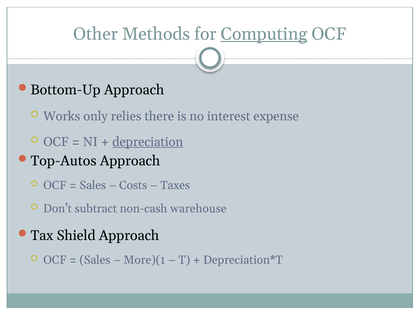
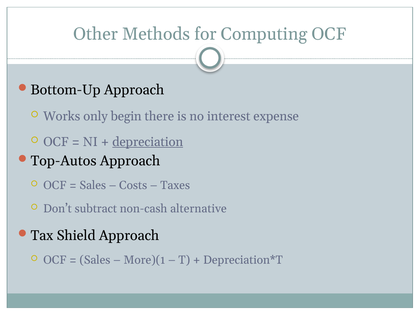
Computing underline: present -> none
relies: relies -> begin
warehouse: warehouse -> alternative
